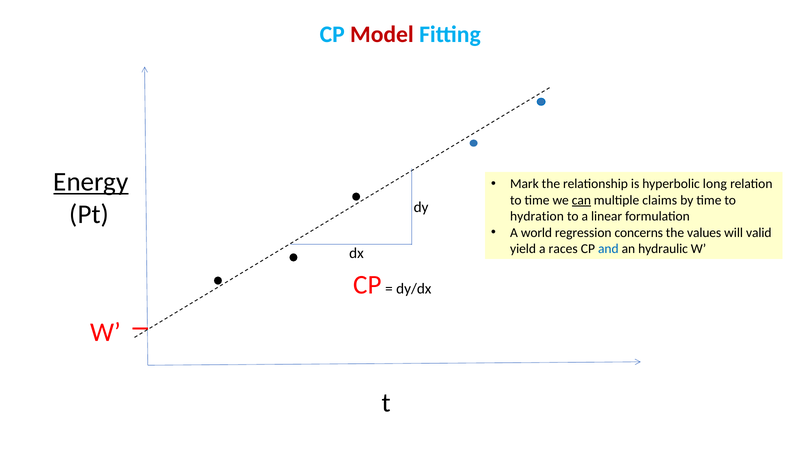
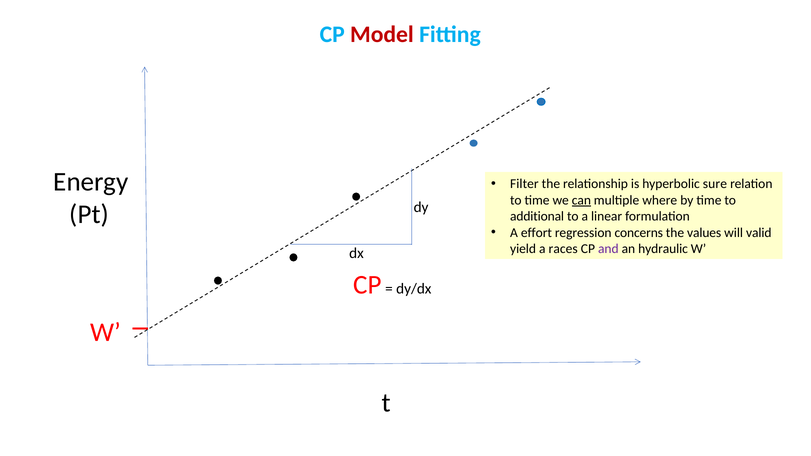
Energy underline: present -> none
Mark: Mark -> Filter
long: long -> sure
claims: claims -> where
hydration: hydration -> additional
world: world -> effort
and colour: blue -> purple
